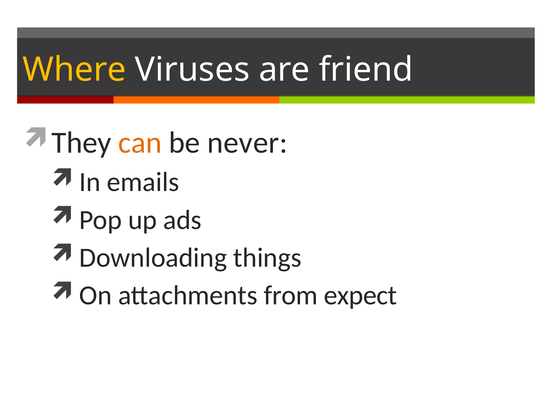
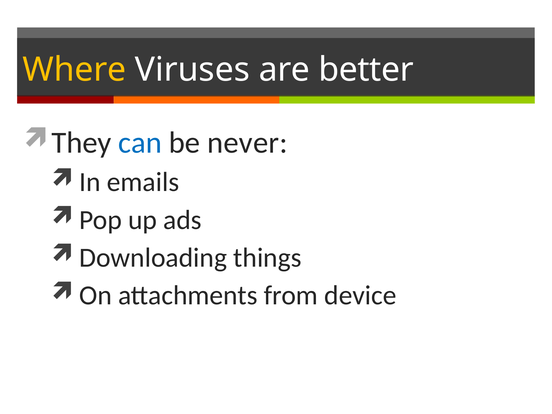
friend: friend -> better
can colour: orange -> blue
expect: expect -> device
